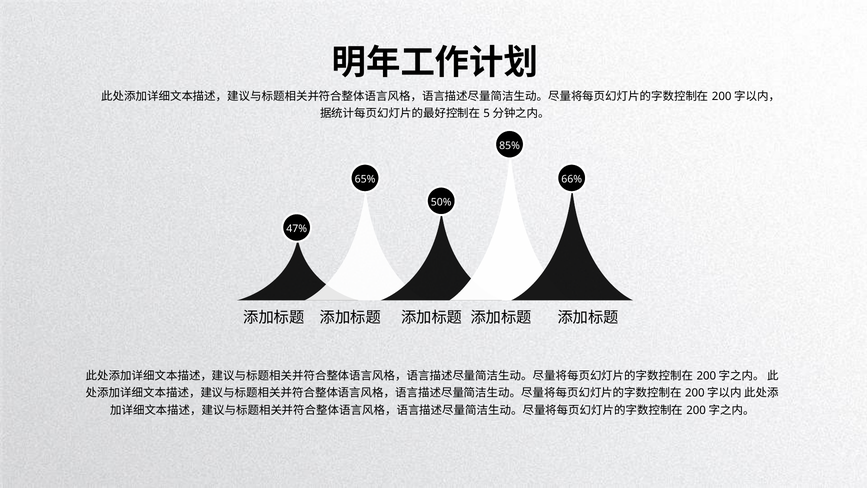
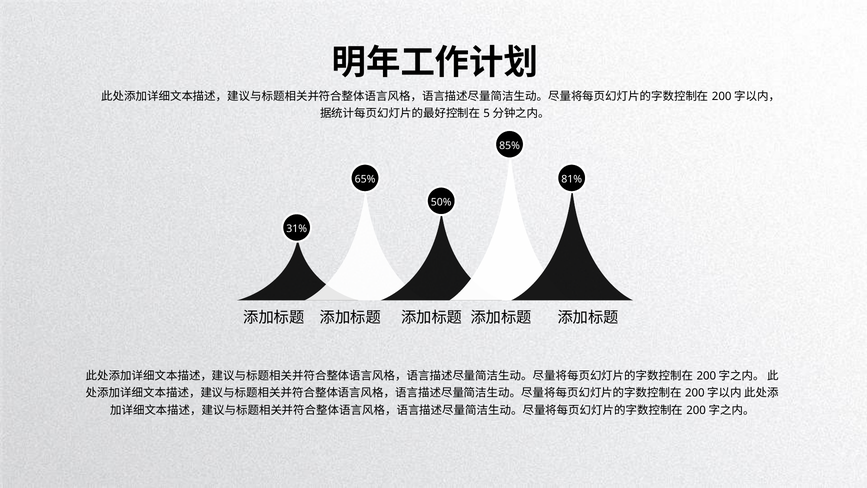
66%: 66% -> 81%
47%: 47% -> 31%
